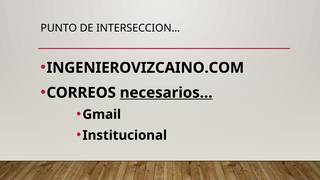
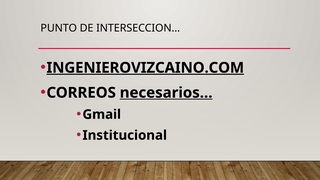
INGENIEROVIZCAINO.COM underline: none -> present
